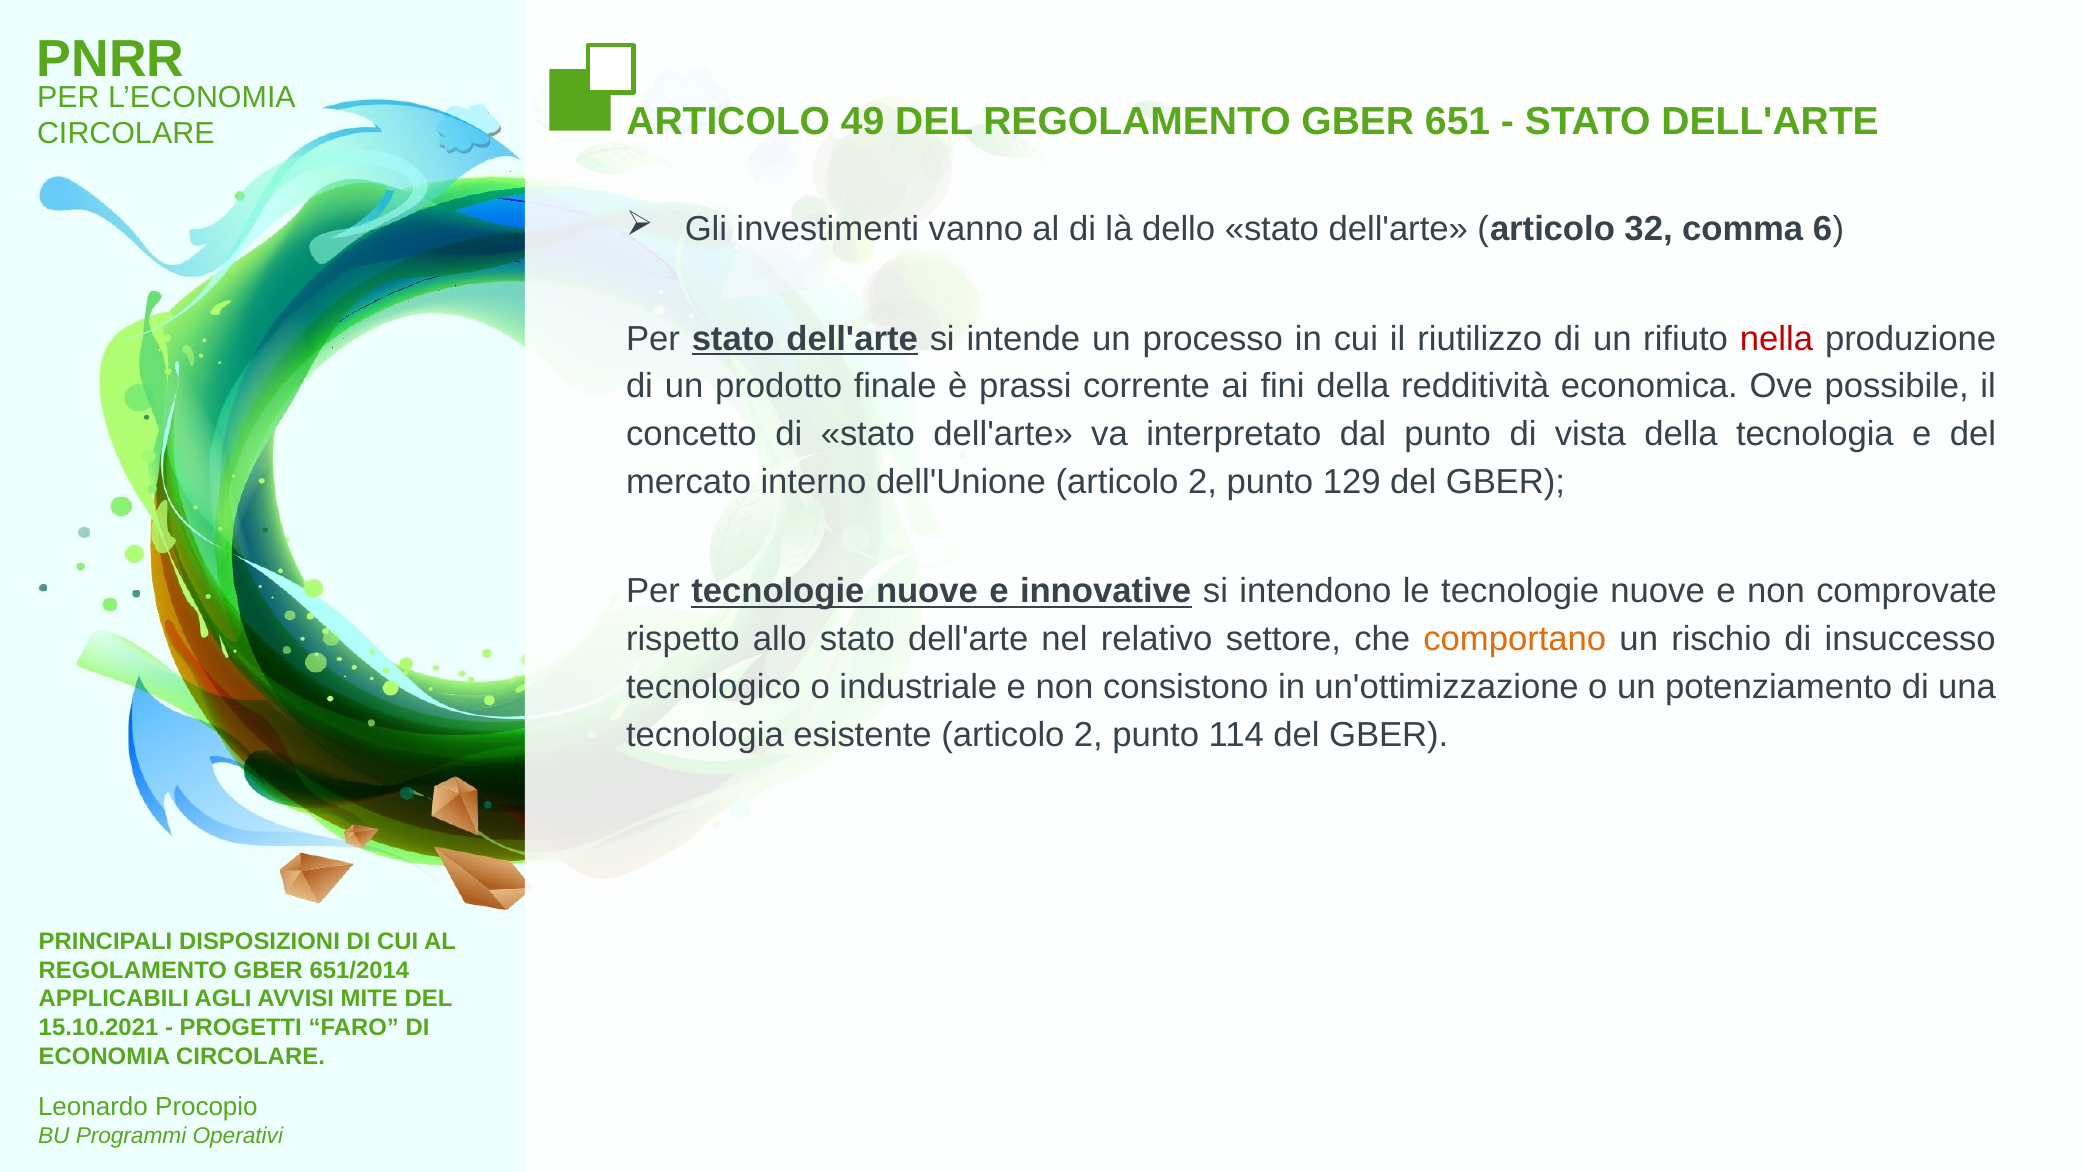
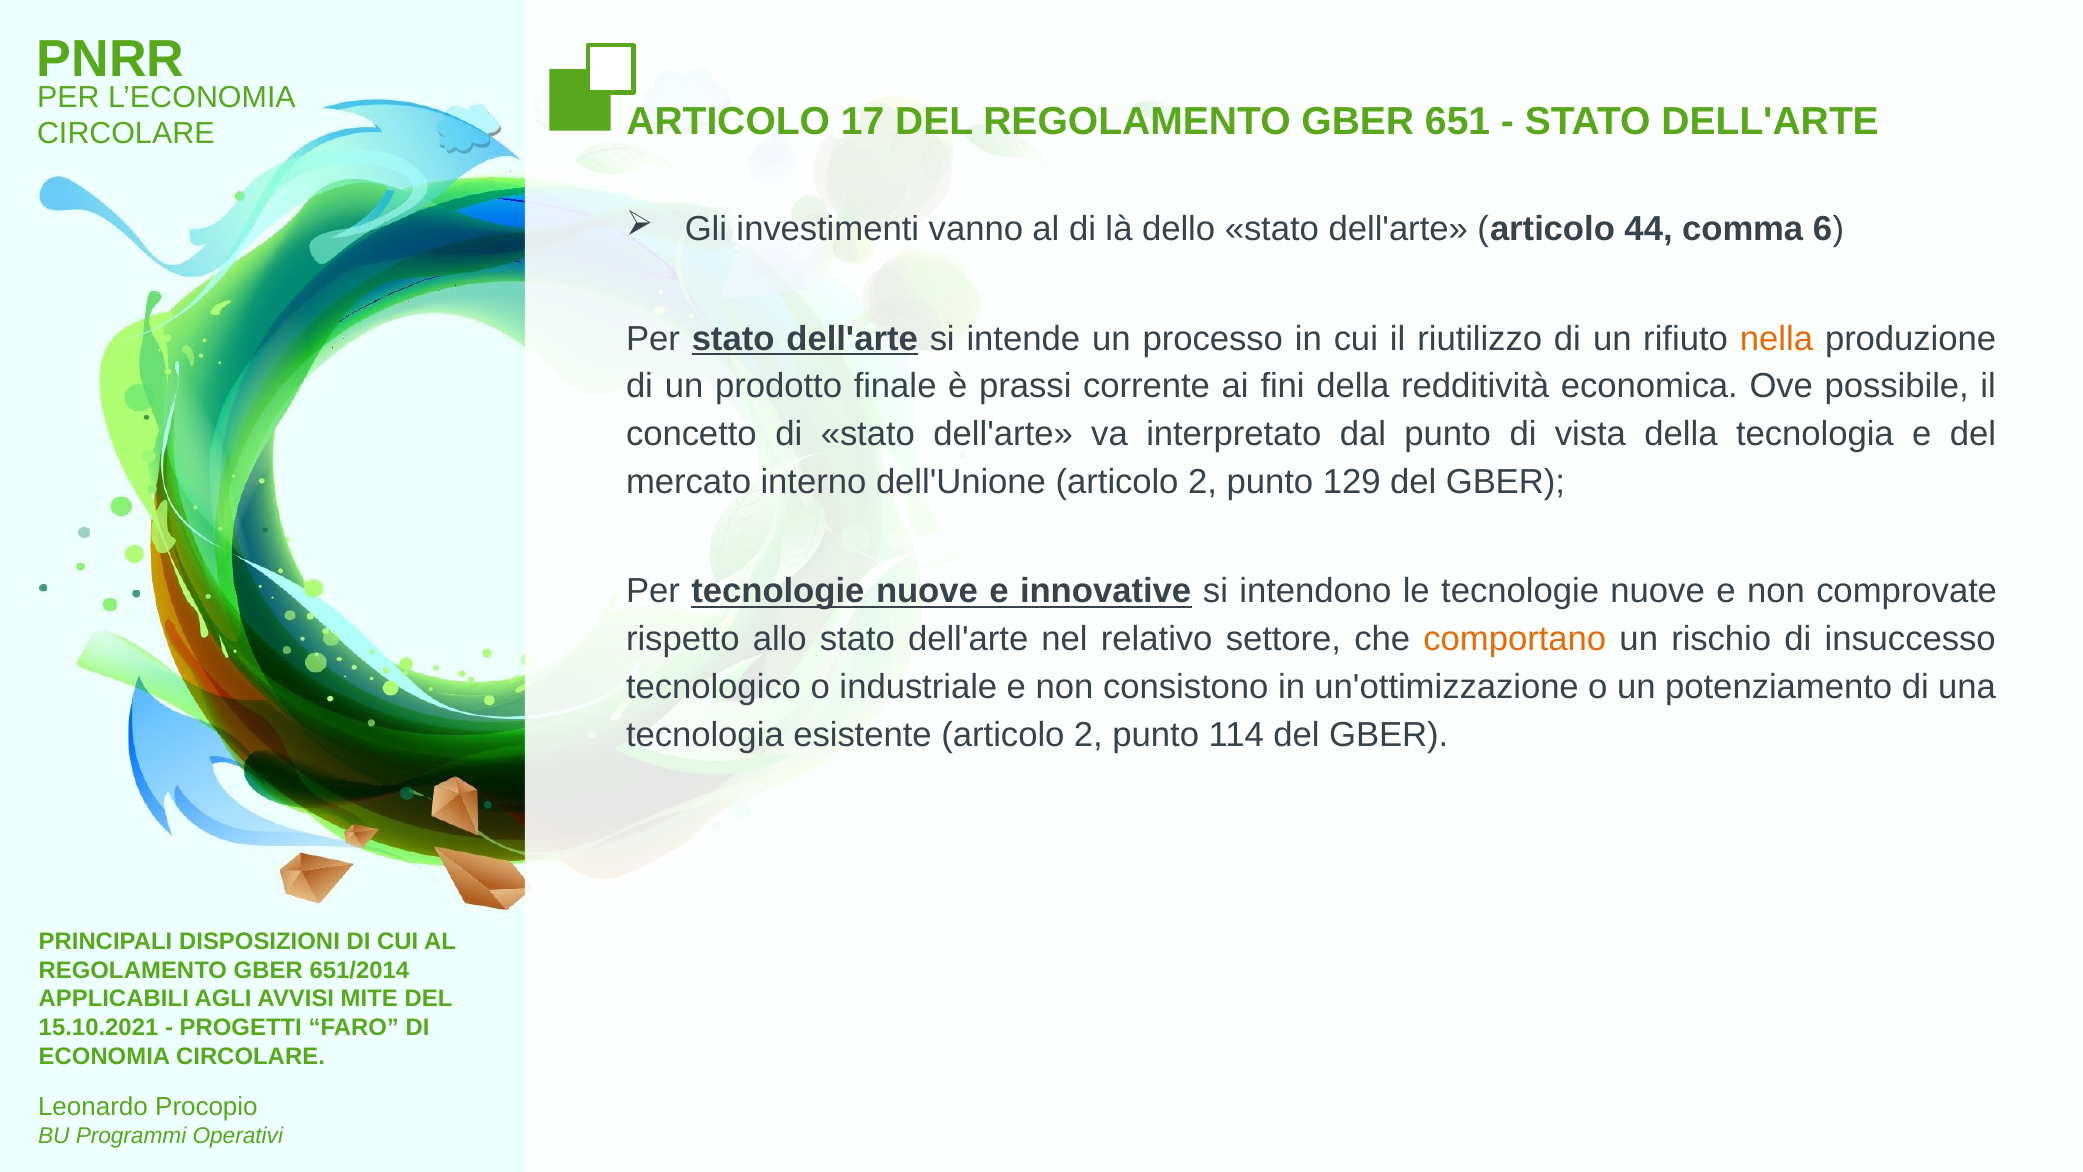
49: 49 -> 17
32: 32 -> 44
nella colour: red -> orange
